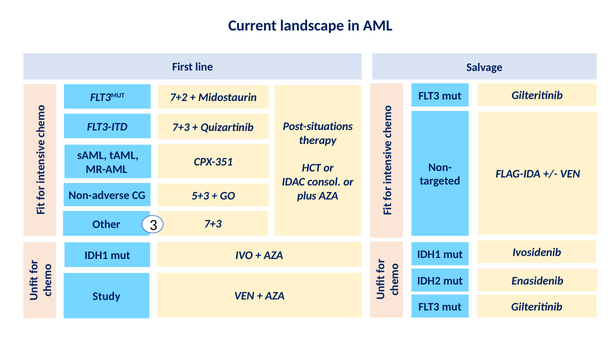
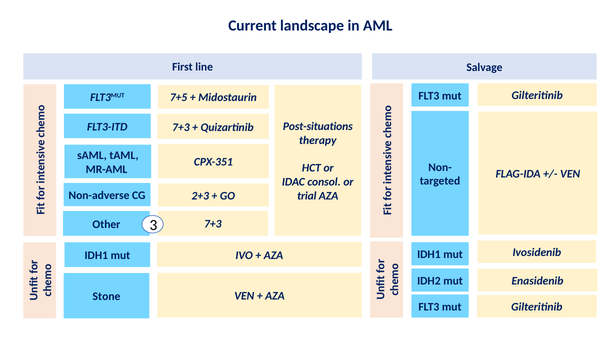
7+2: 7+2 -> 7+5
5+3: 5+3 -> 2+3
plus: plus -> trial
Study: Study -> Stone
